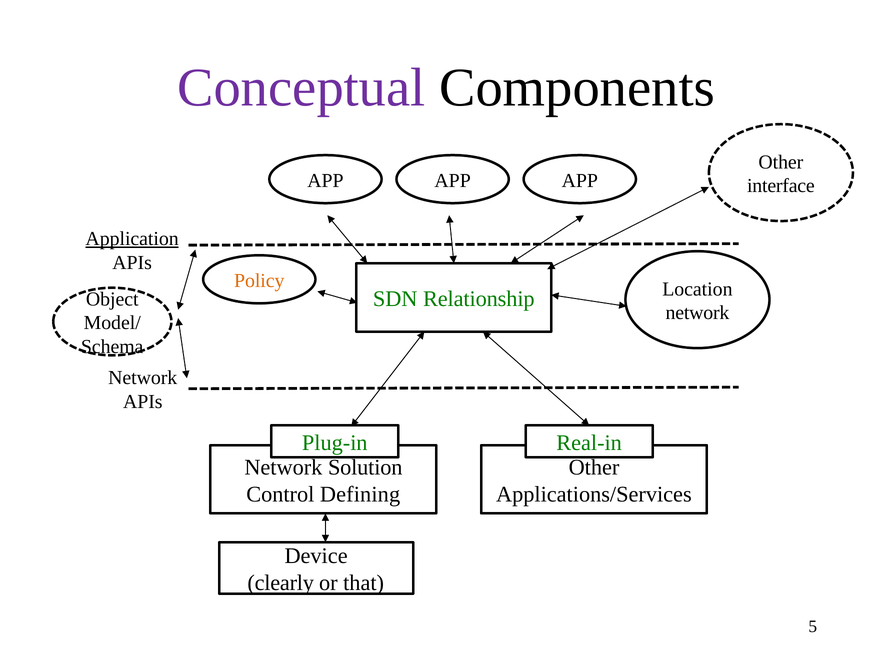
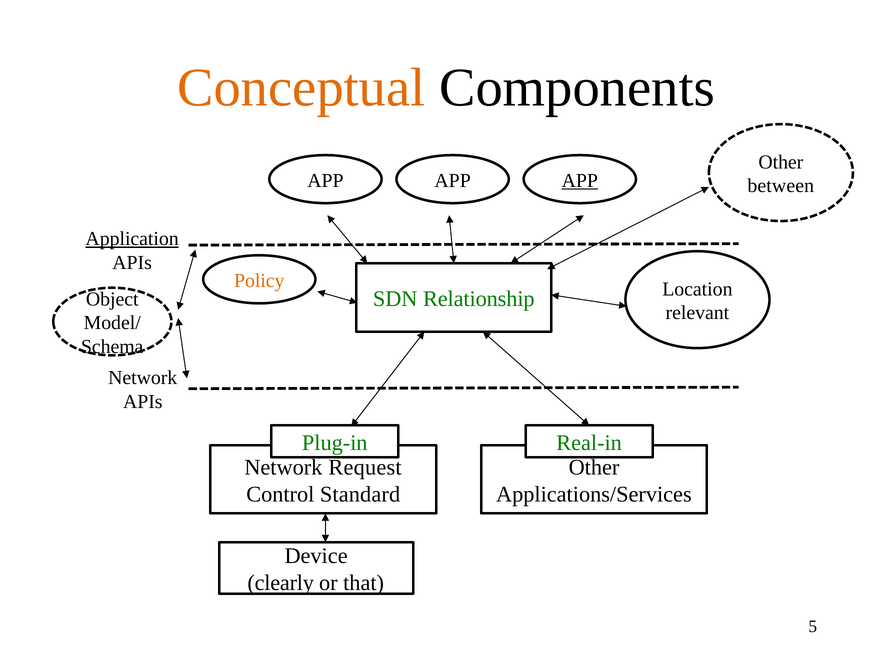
Conceptual colour: purple -> orange
APP at (580, 180) underline: none -> present
interface: interface -> between
network at (697, 313): network -> relevant
Solution: Solution -> Request
Defining: Defining -> Standard
